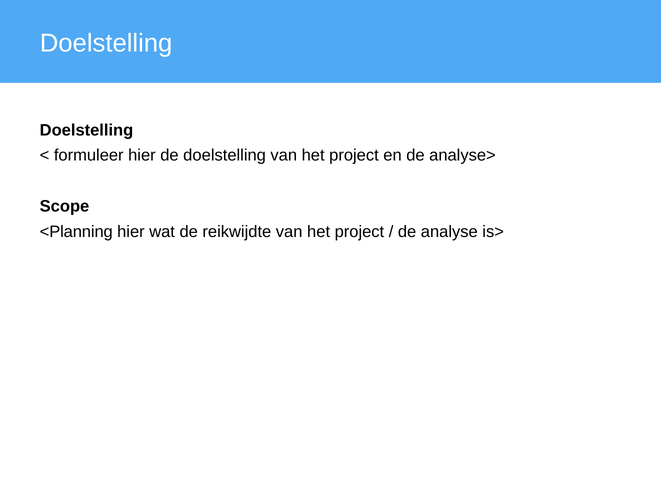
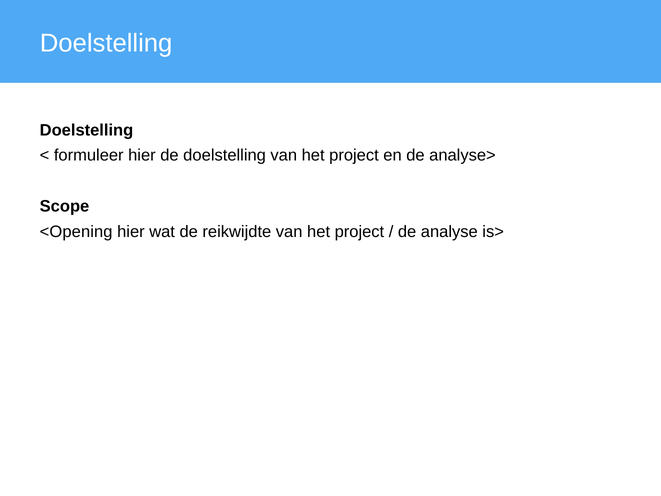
<Planning: <Planning -> <Opening
